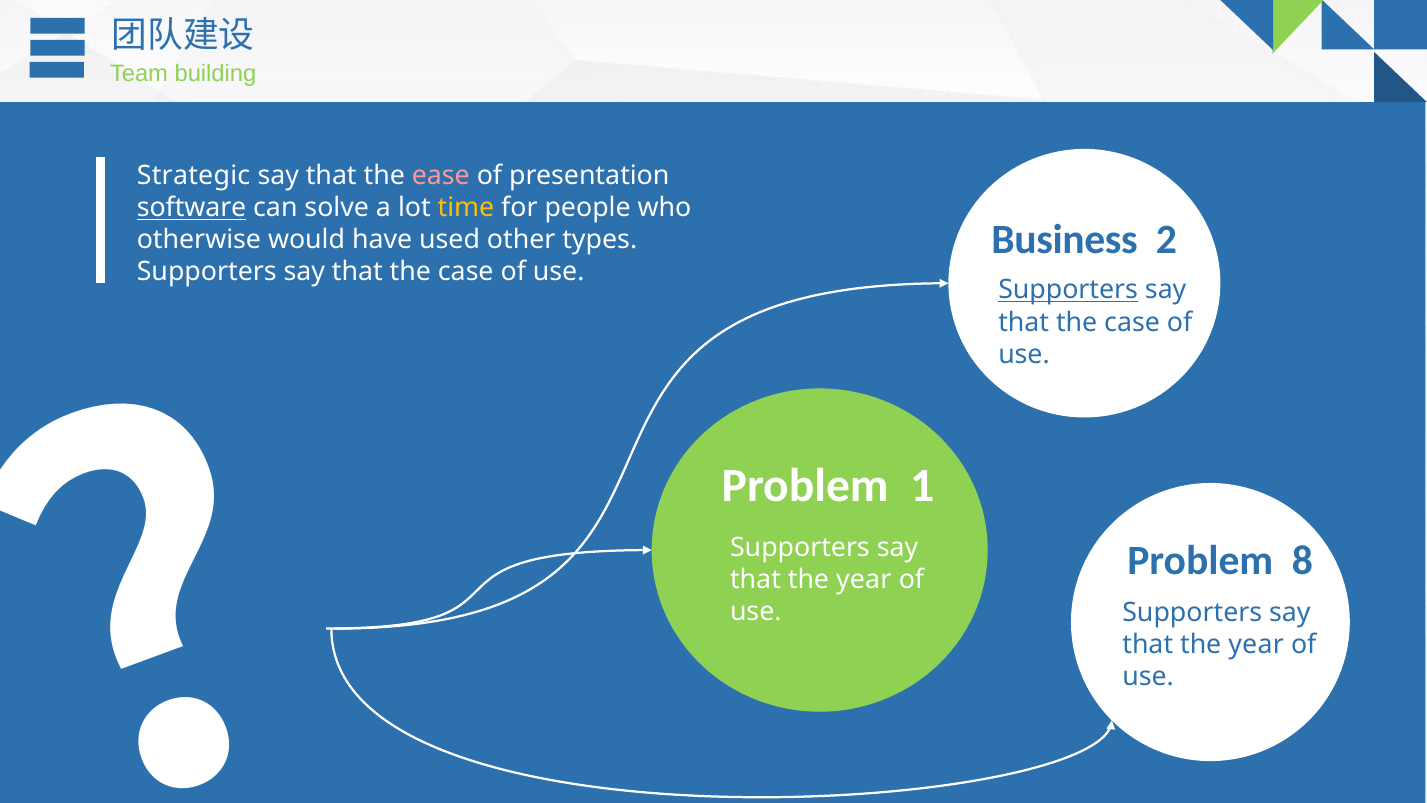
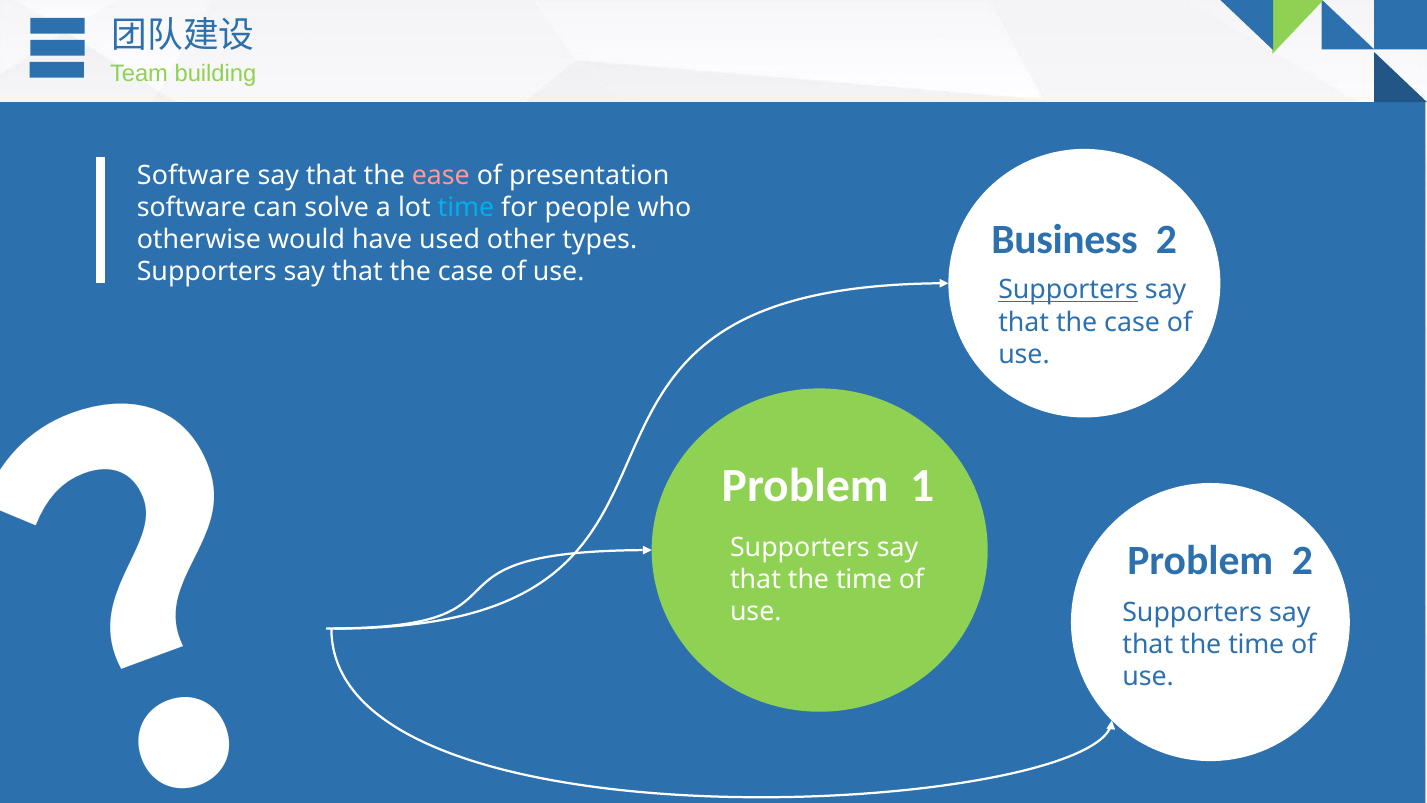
Strategic at (194, 176): Strategic -> Software
software at (192, 208) underline: present -> none
time at (466, 208) colour: yellow -> light blue
Problem 8: 8 -> 2
year at (864, 579): year -> time
year at (1256, 644): year -> time
